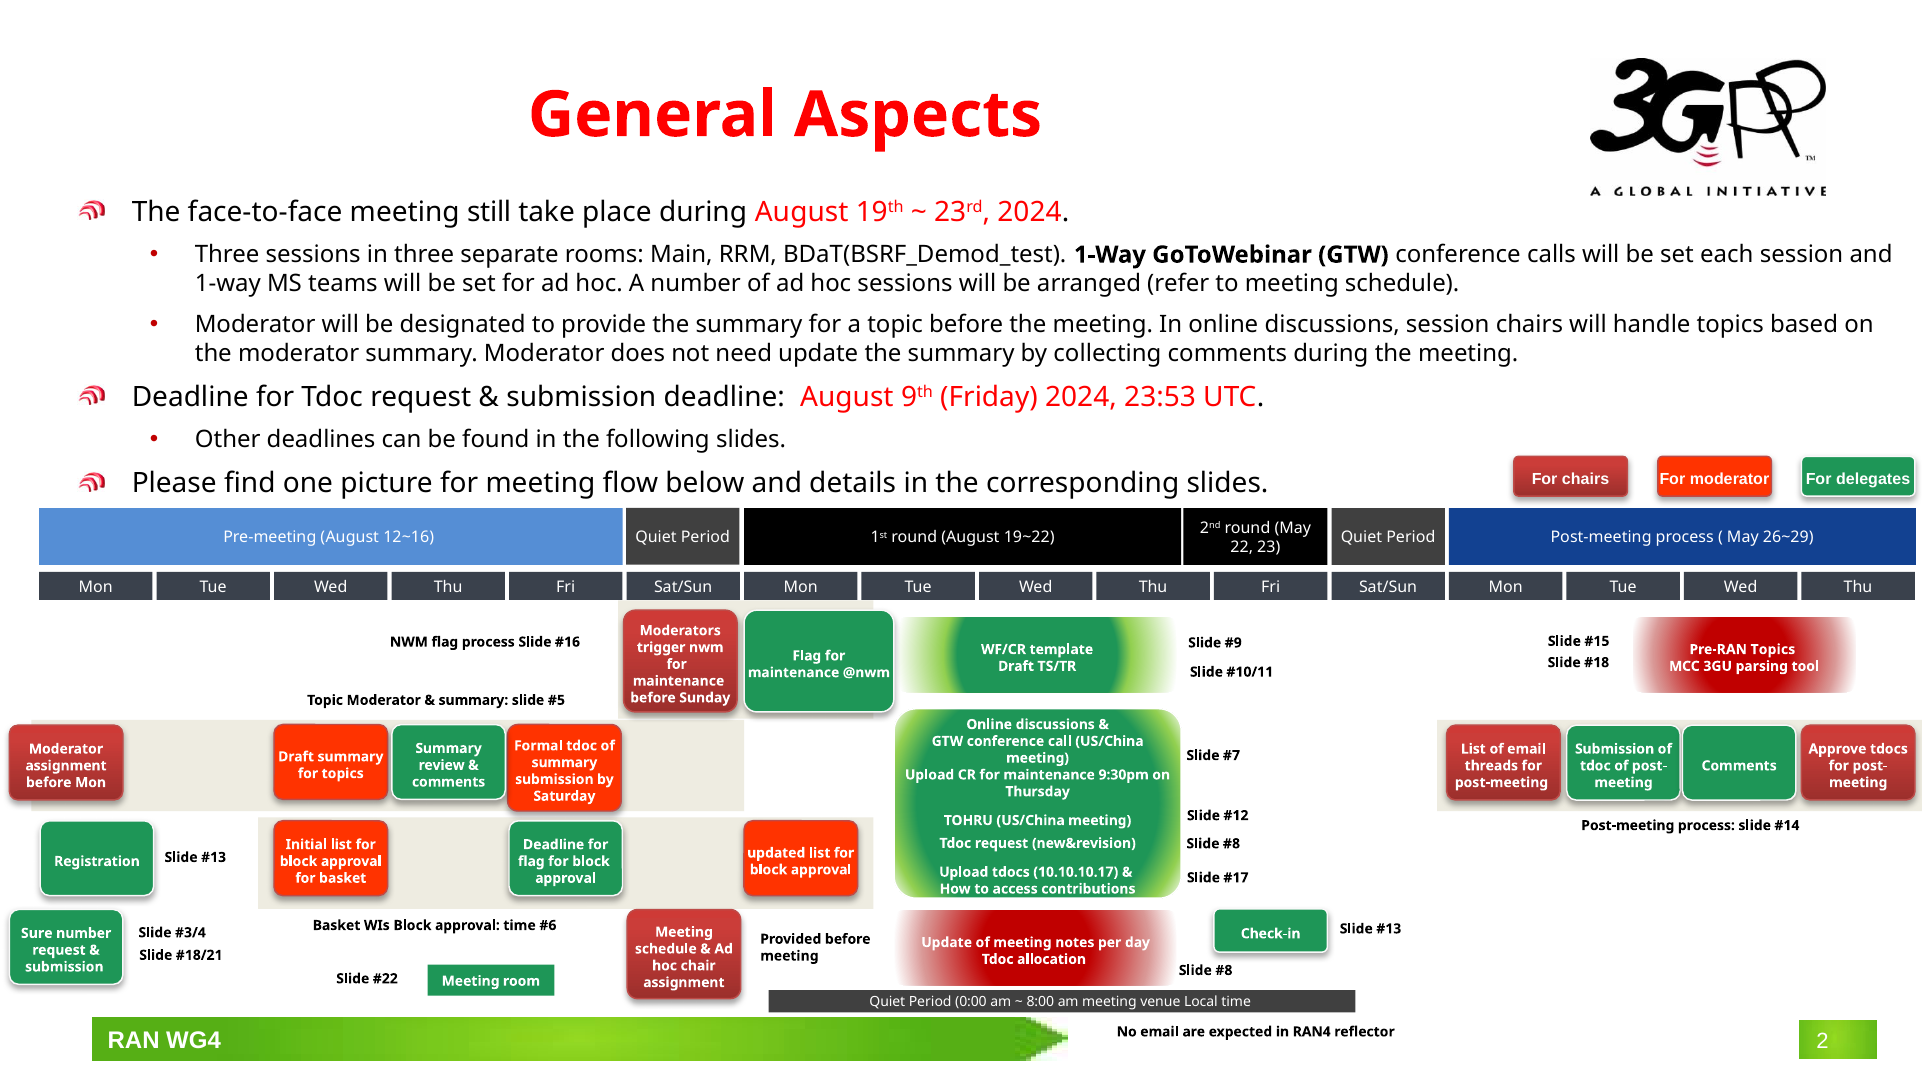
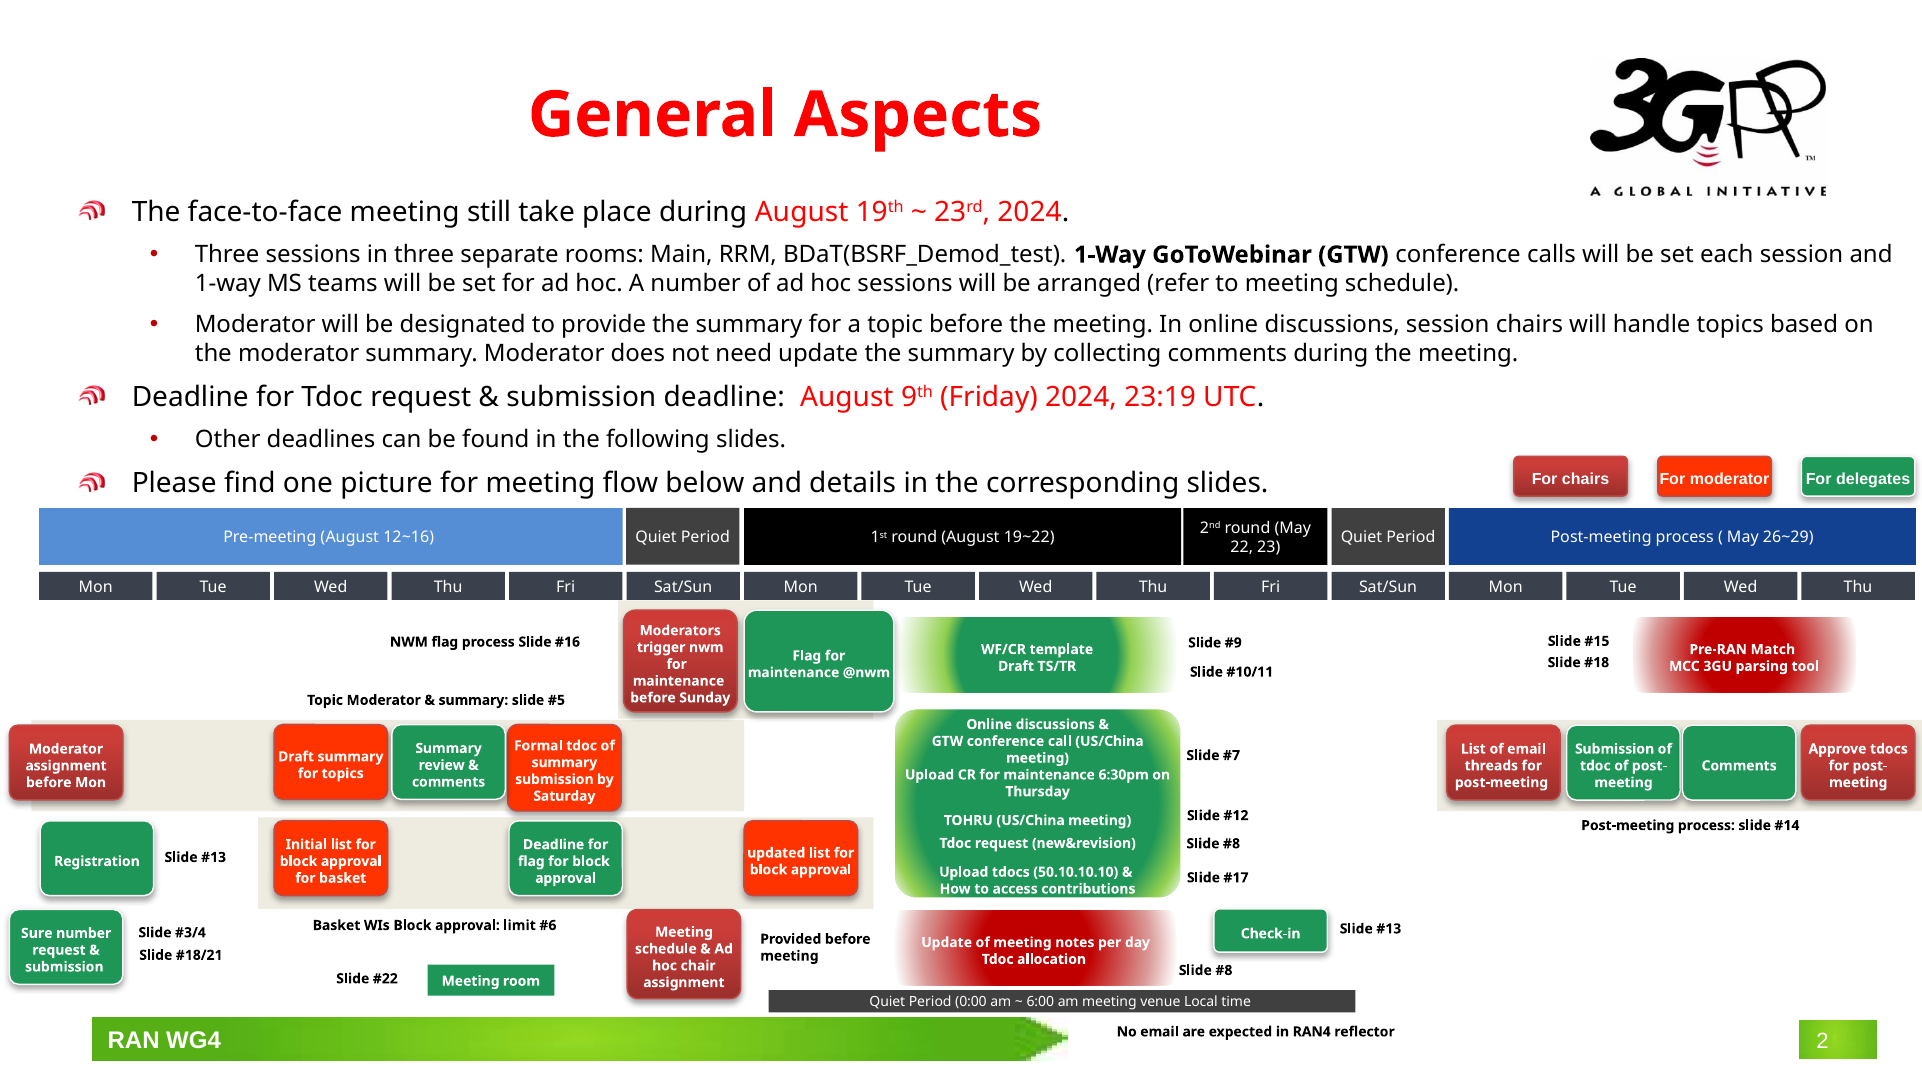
23:53: 23:53 -> 23:19
Pre-RAN Topics: Topics -> Match
9:30pm: 9:30pm -> 6:30pm
10.10.10.17: 10.10.10.17 -> 50.10.10.10
approval time: time -> limit
8:00: 8:00 -> 6:00
